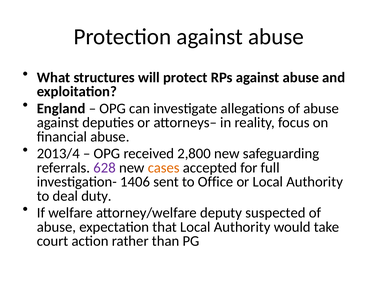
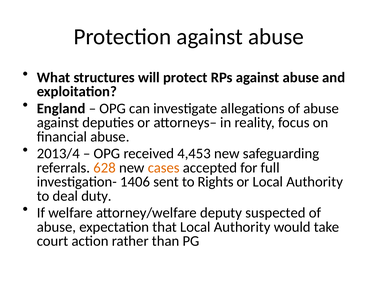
2,800: 2,800 -> 4,453
628 colour: purple -> orange
Office: Office -> Rights
